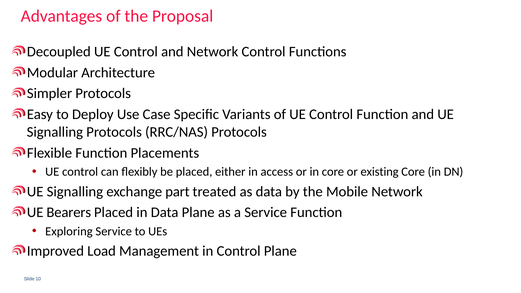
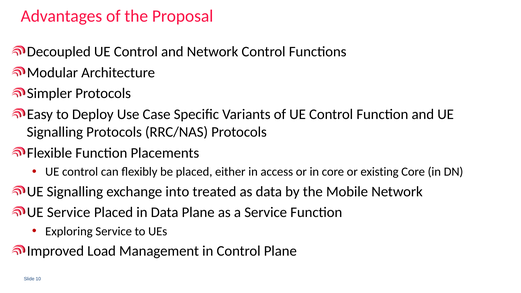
part: part -> into
UE Bearers: Bearers -> Service
